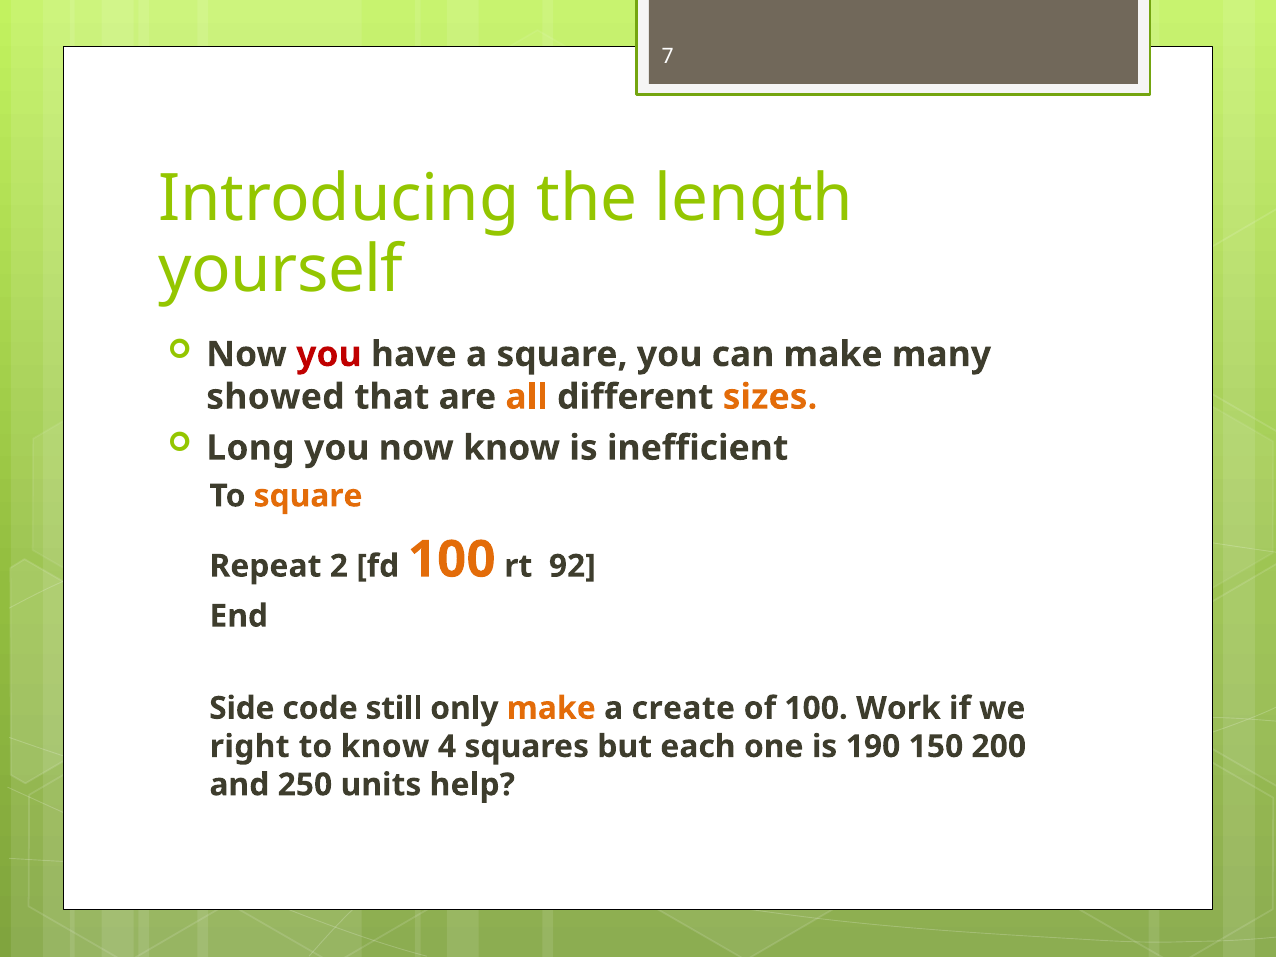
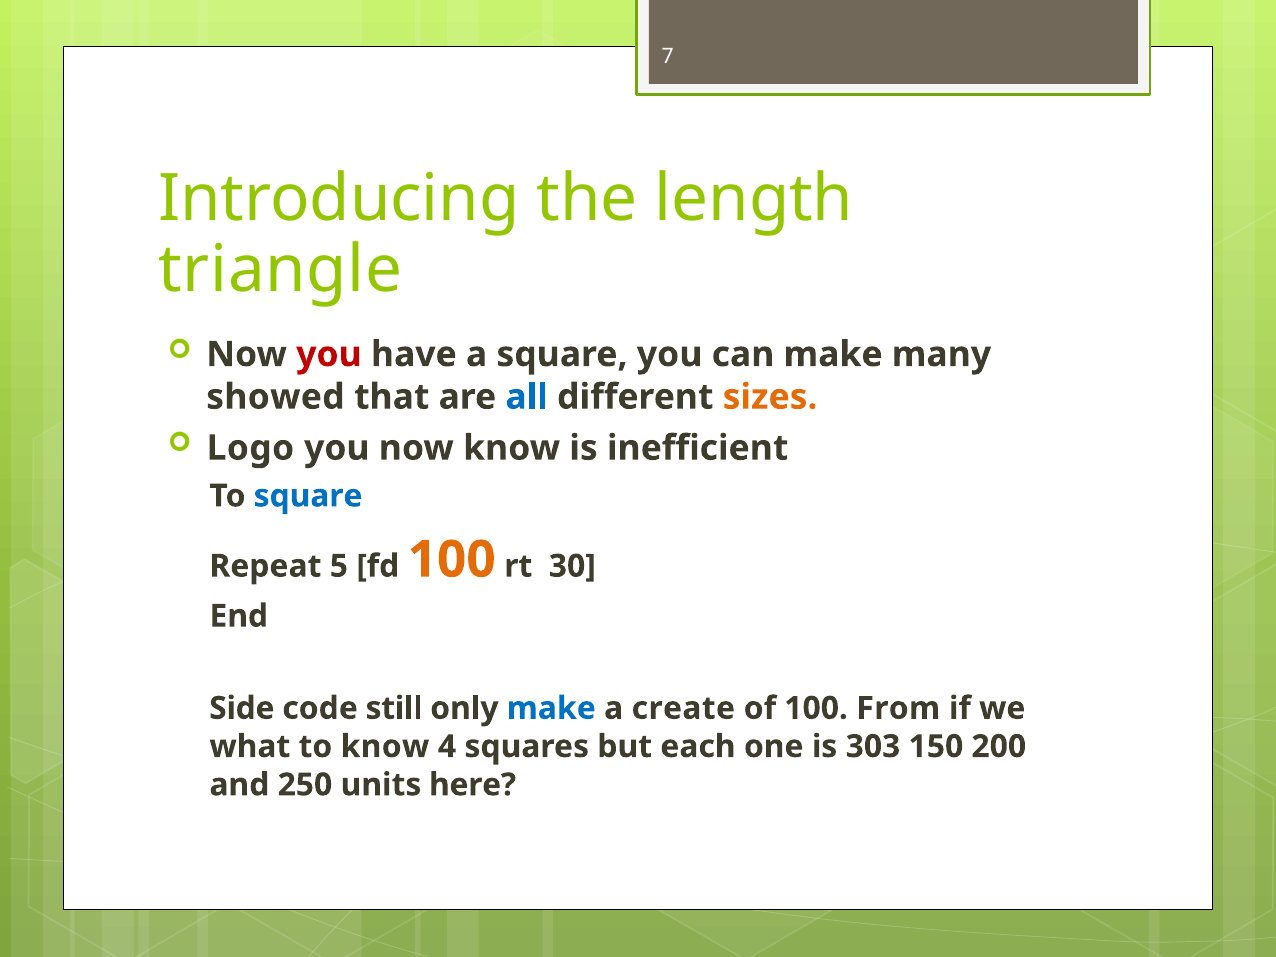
yourself: yourself -> triangle
all colour: orange -> blue
Long: Long -> Logo
square at (308, 496) colour: orange -> blue
2: 2 -> 5
92: 92 -> 30
make at (551, 708) colour: orange -> blue
Work: Work -> From
right: right -> what
190: 190 -> 303
help: help -> here
